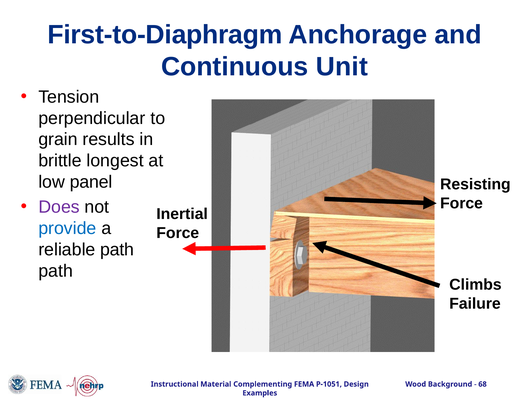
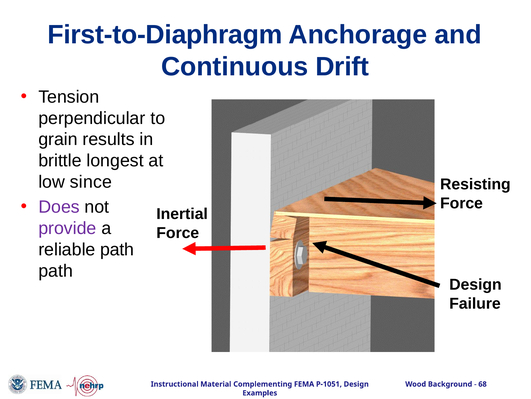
Unit: Unit -> Drift
panel: panel -> since
provide colour: blue -> purple
Climbs at (475, 284): Climbs -> Design
